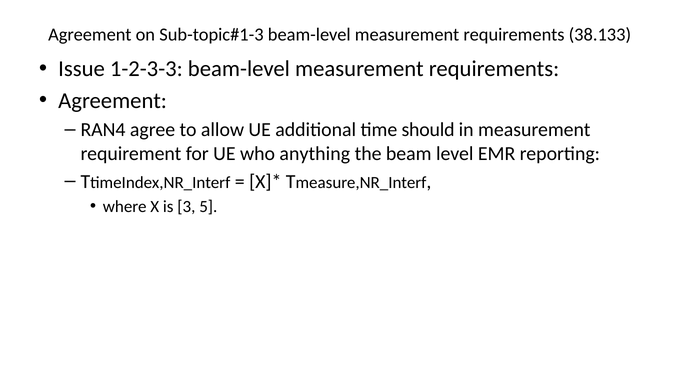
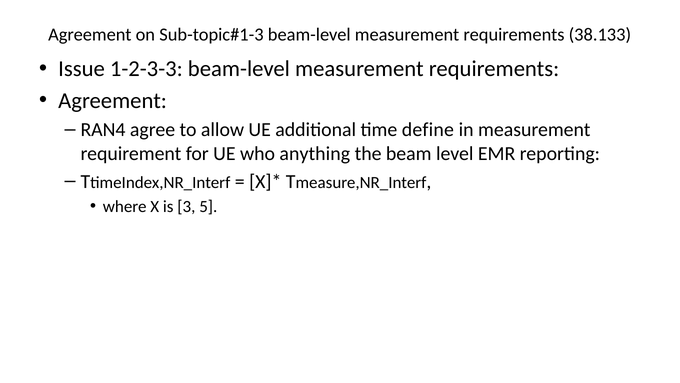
should: should -> define
